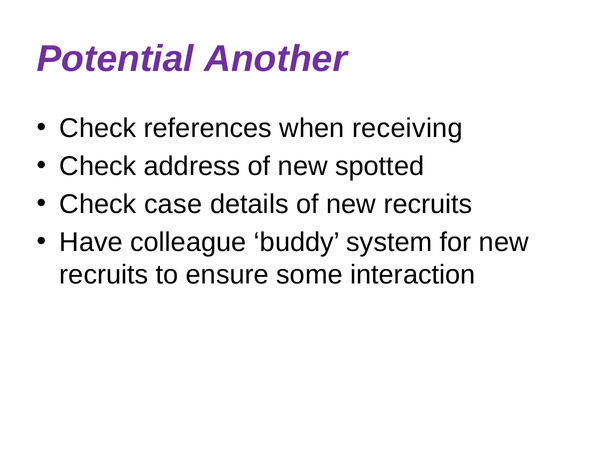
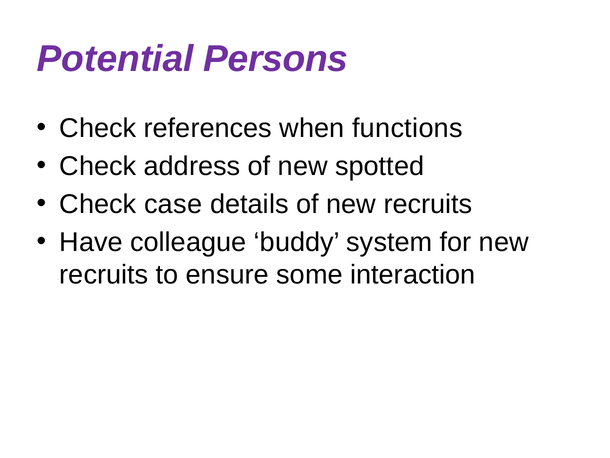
Another: Another -> Persons
receiving: receiving -> functions
